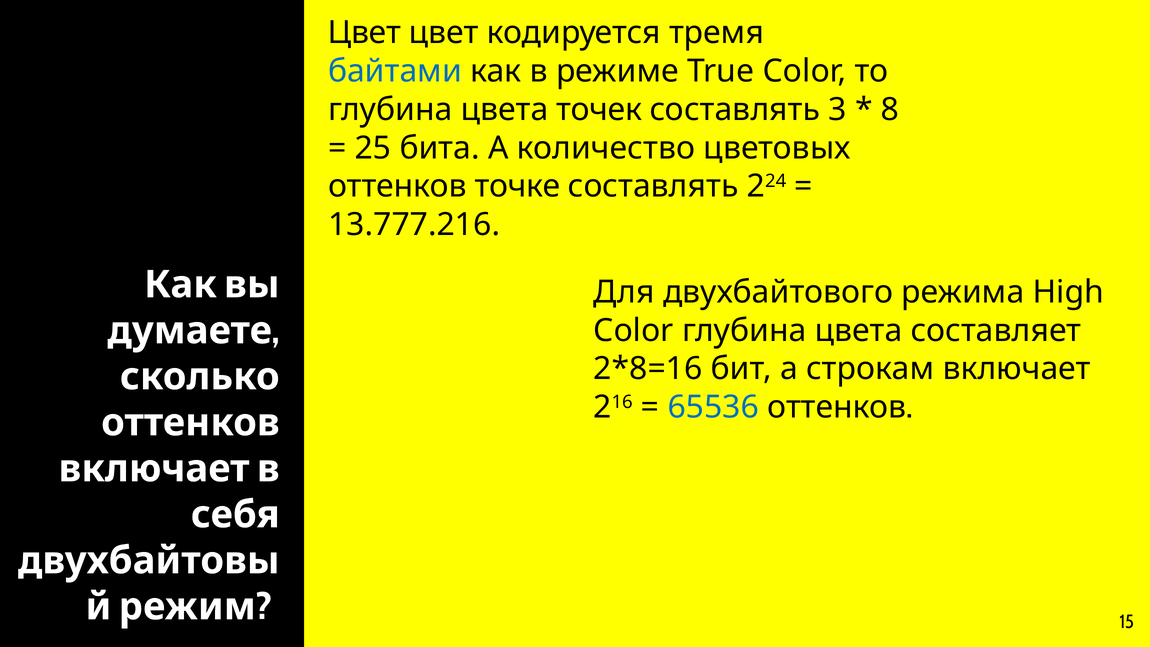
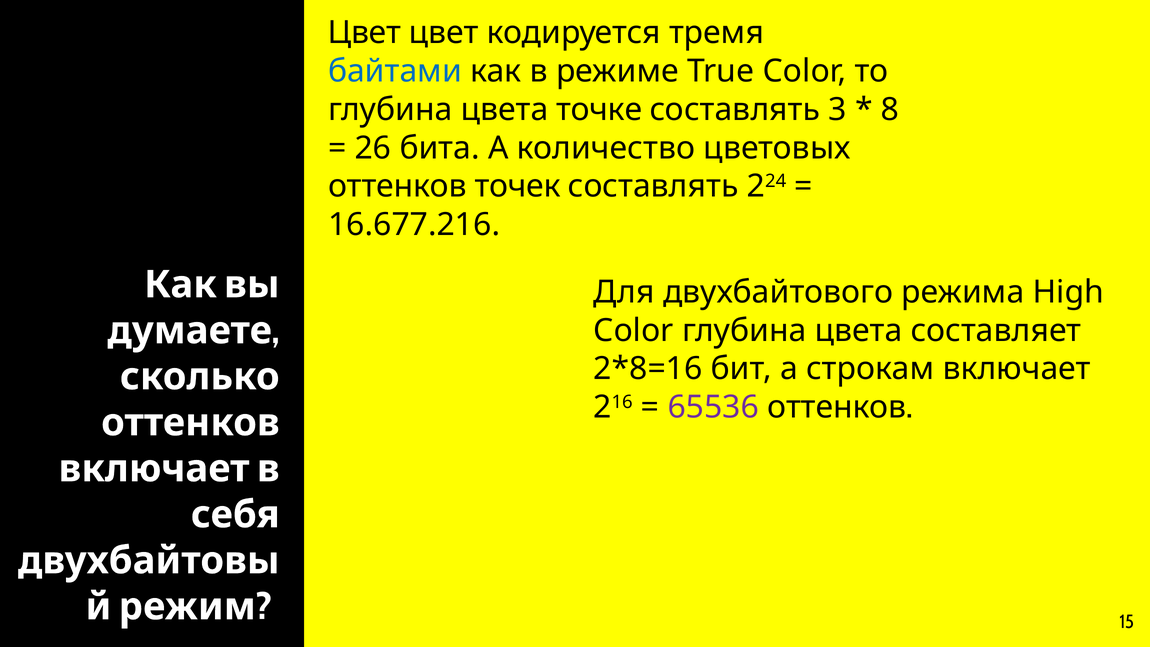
точек: точек -> точке
25: 25 -> 26
точке: точке -> точек
13.777.216: 13.777.216 -> 16.677.216
65536 colour: blue -> purple
